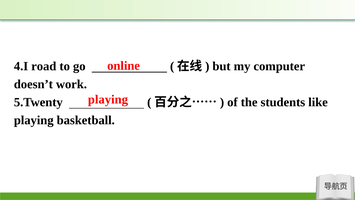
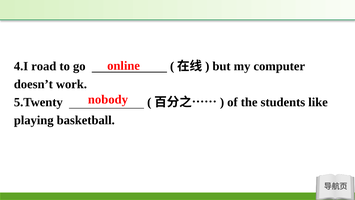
playing at (108, 99): playing -> nobody
